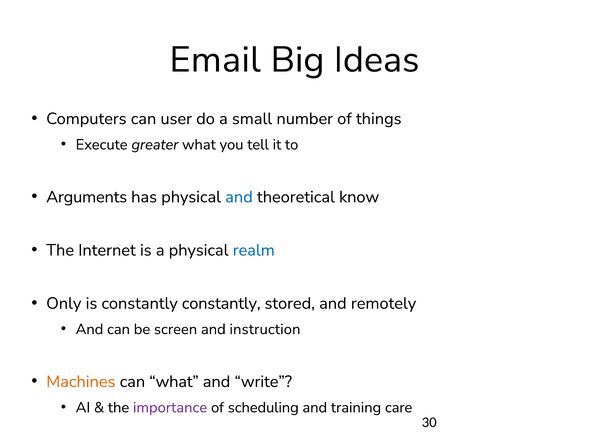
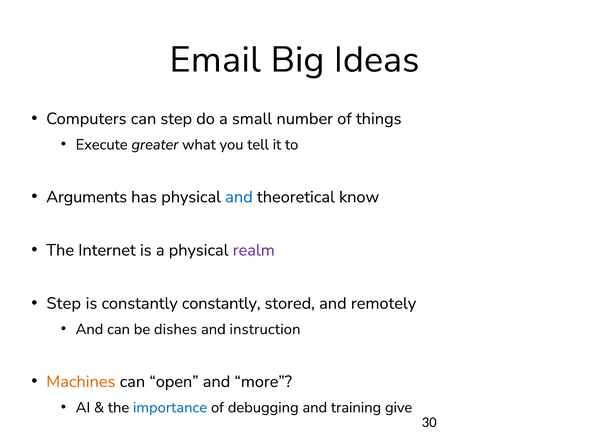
can user: user -> step
realm colour: blue -> purple
Only at (64, 303): Only -> Step
screen: screen -> dishes
can what: what -> open
write: write -> more
importance colour: purple -> blue
scheduling: scheduling -> debugging
care: care -> give
